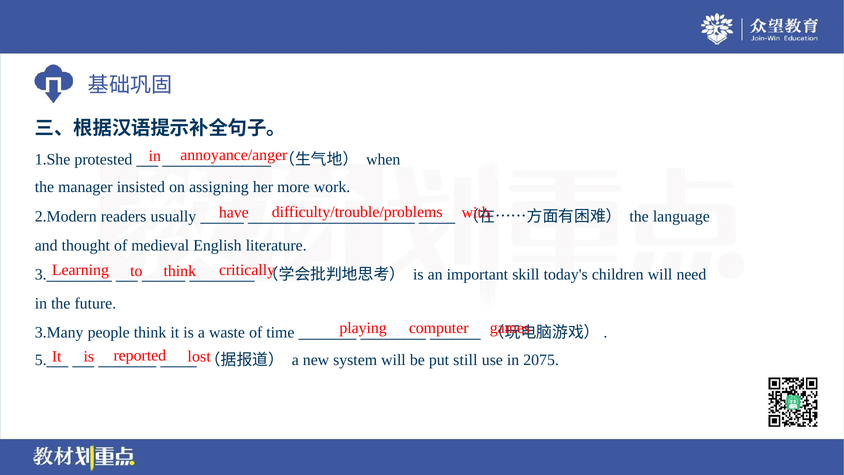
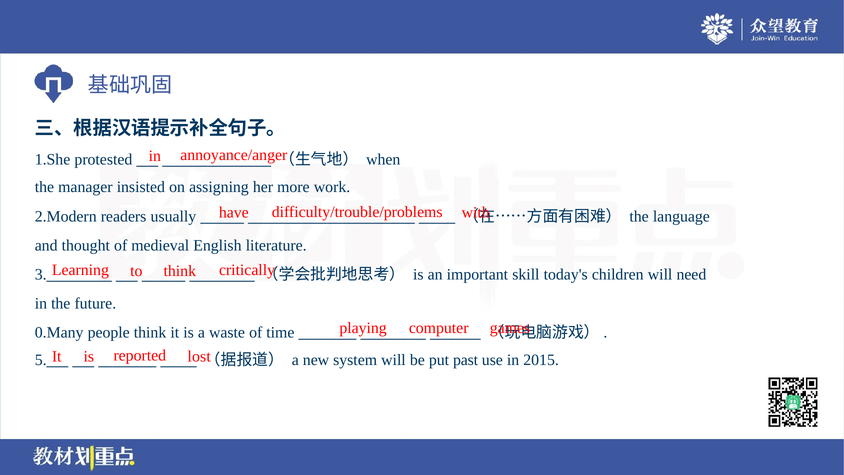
3.Many: 3.Many -> 0.Many
still: still -> past
2075: 2075 -> 2015
